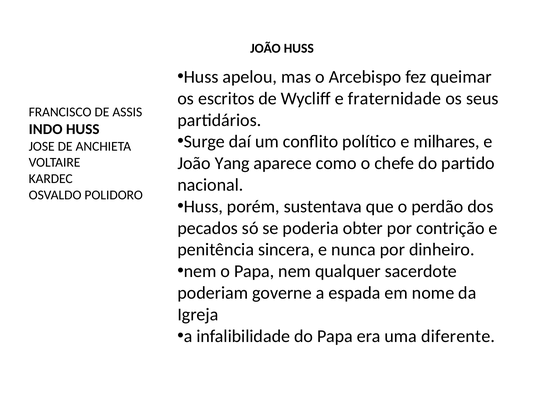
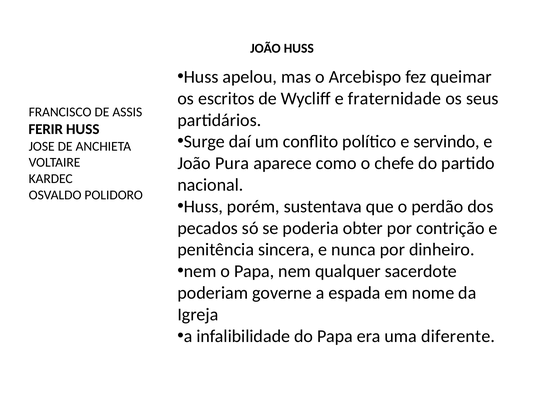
INDO: INDO -> FERIR
milhares: milhares -> servindo
Yang: Yang -> Pura
